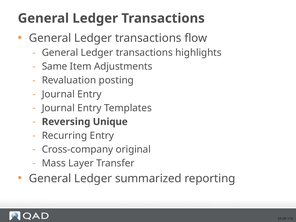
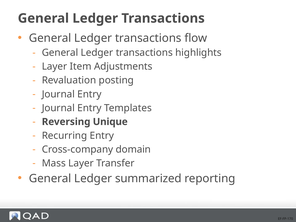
Same at (55, 67): Same -> Layer
original: original -> domain
